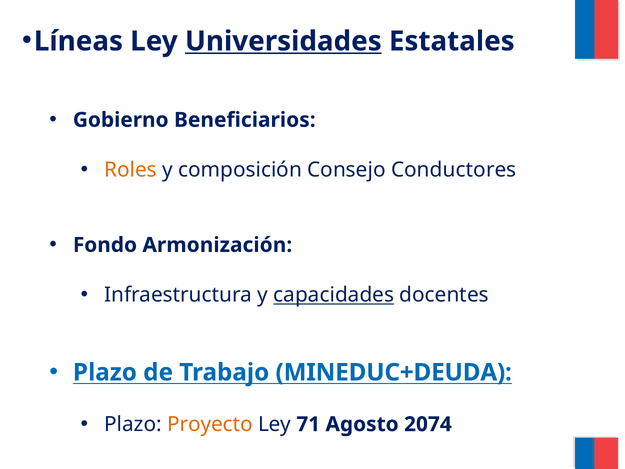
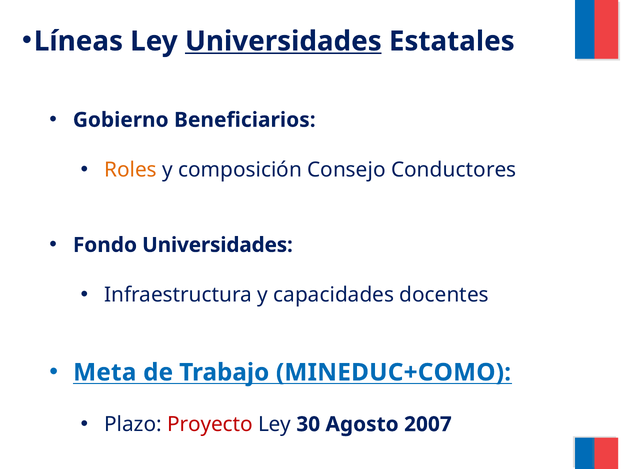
Fondo Armonización: Armonización -> Universidades
capacidades underline: present -> none
Plazo at (105, 372): Plazo -> Meta
MINEDUC+DEUDA: MINEDUC+DEUDA -> MINEDUC+COMO
Proyecto colour: orange -> red
71: 71 -> 30
2074: 2074 -> 2007
